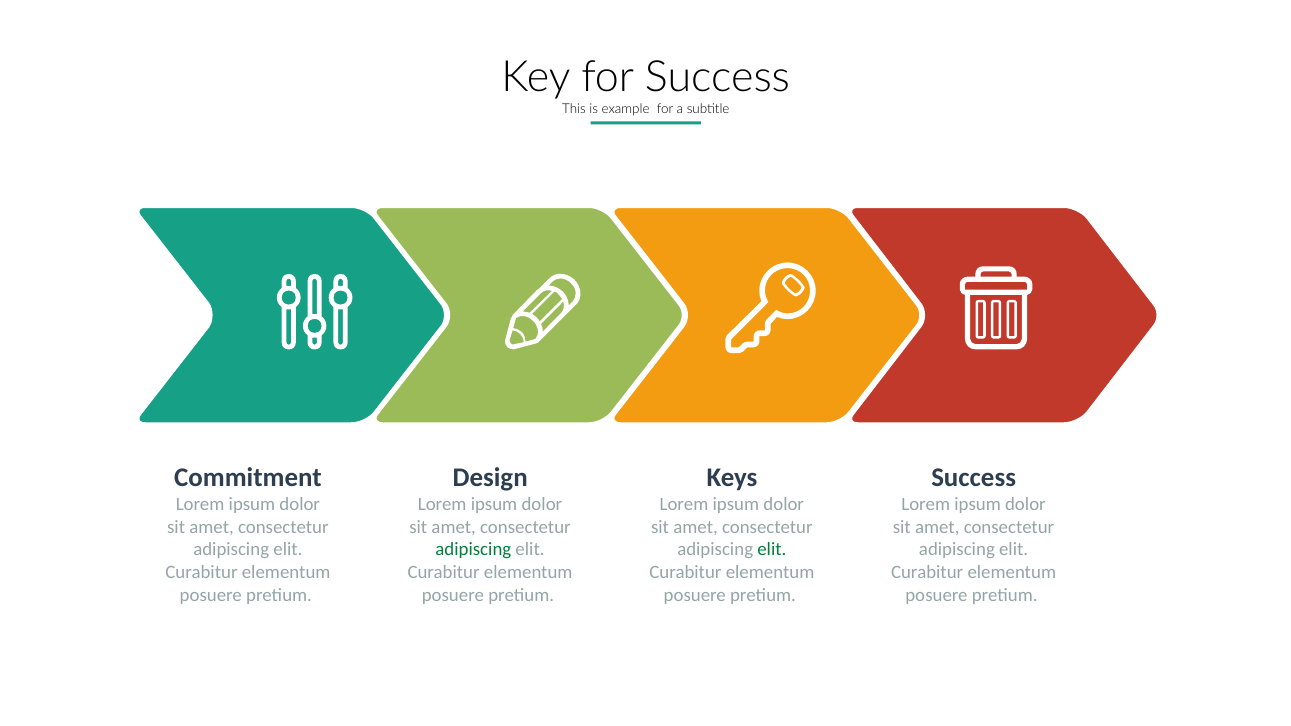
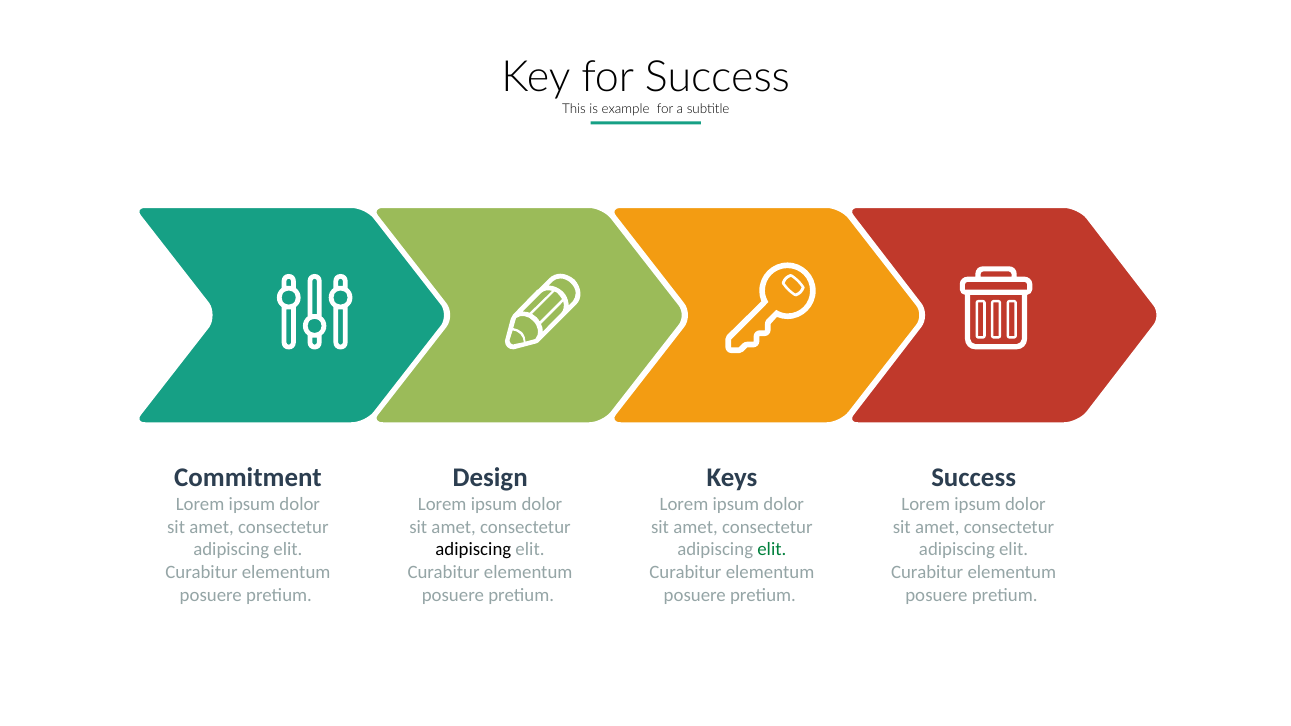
adipiscing at (473, 550) colour: green -> black
